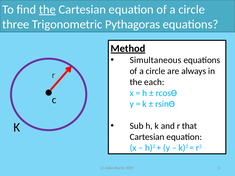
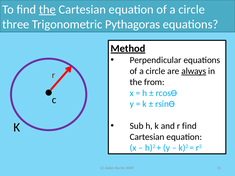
Simultaneous: Simultaneous -> Perpendicular
always underline: none -> present
each: each -> from
r that: that -> find
